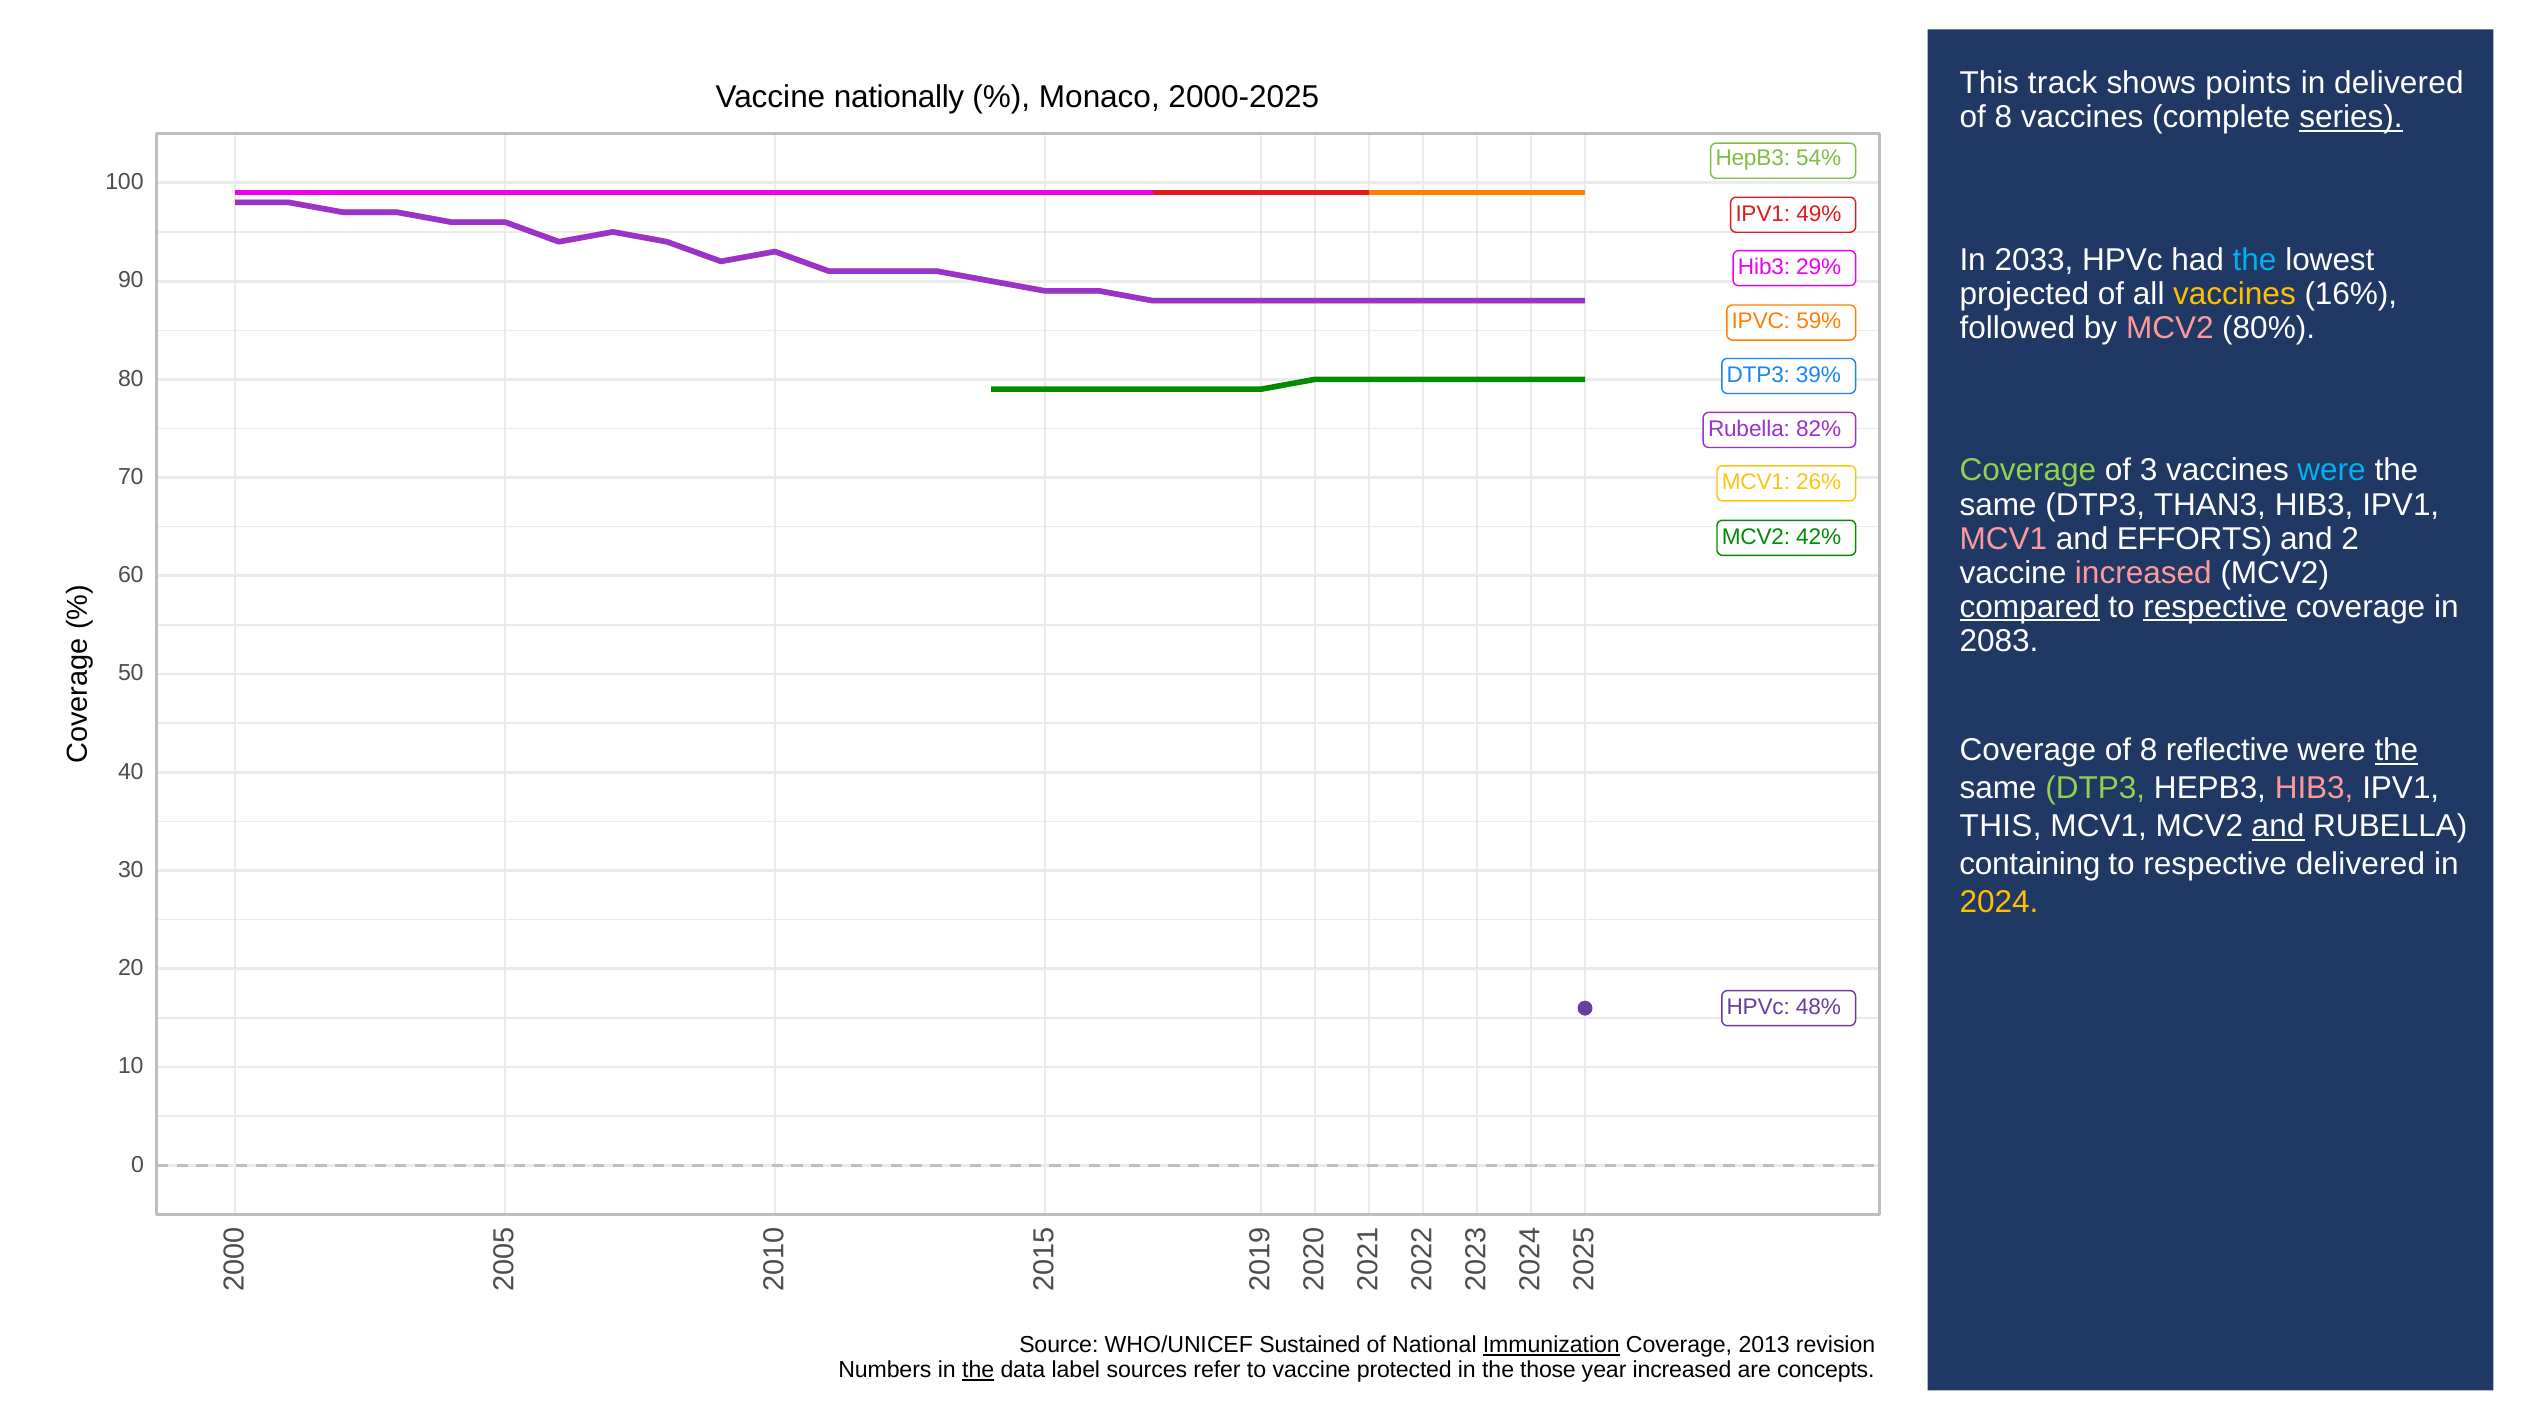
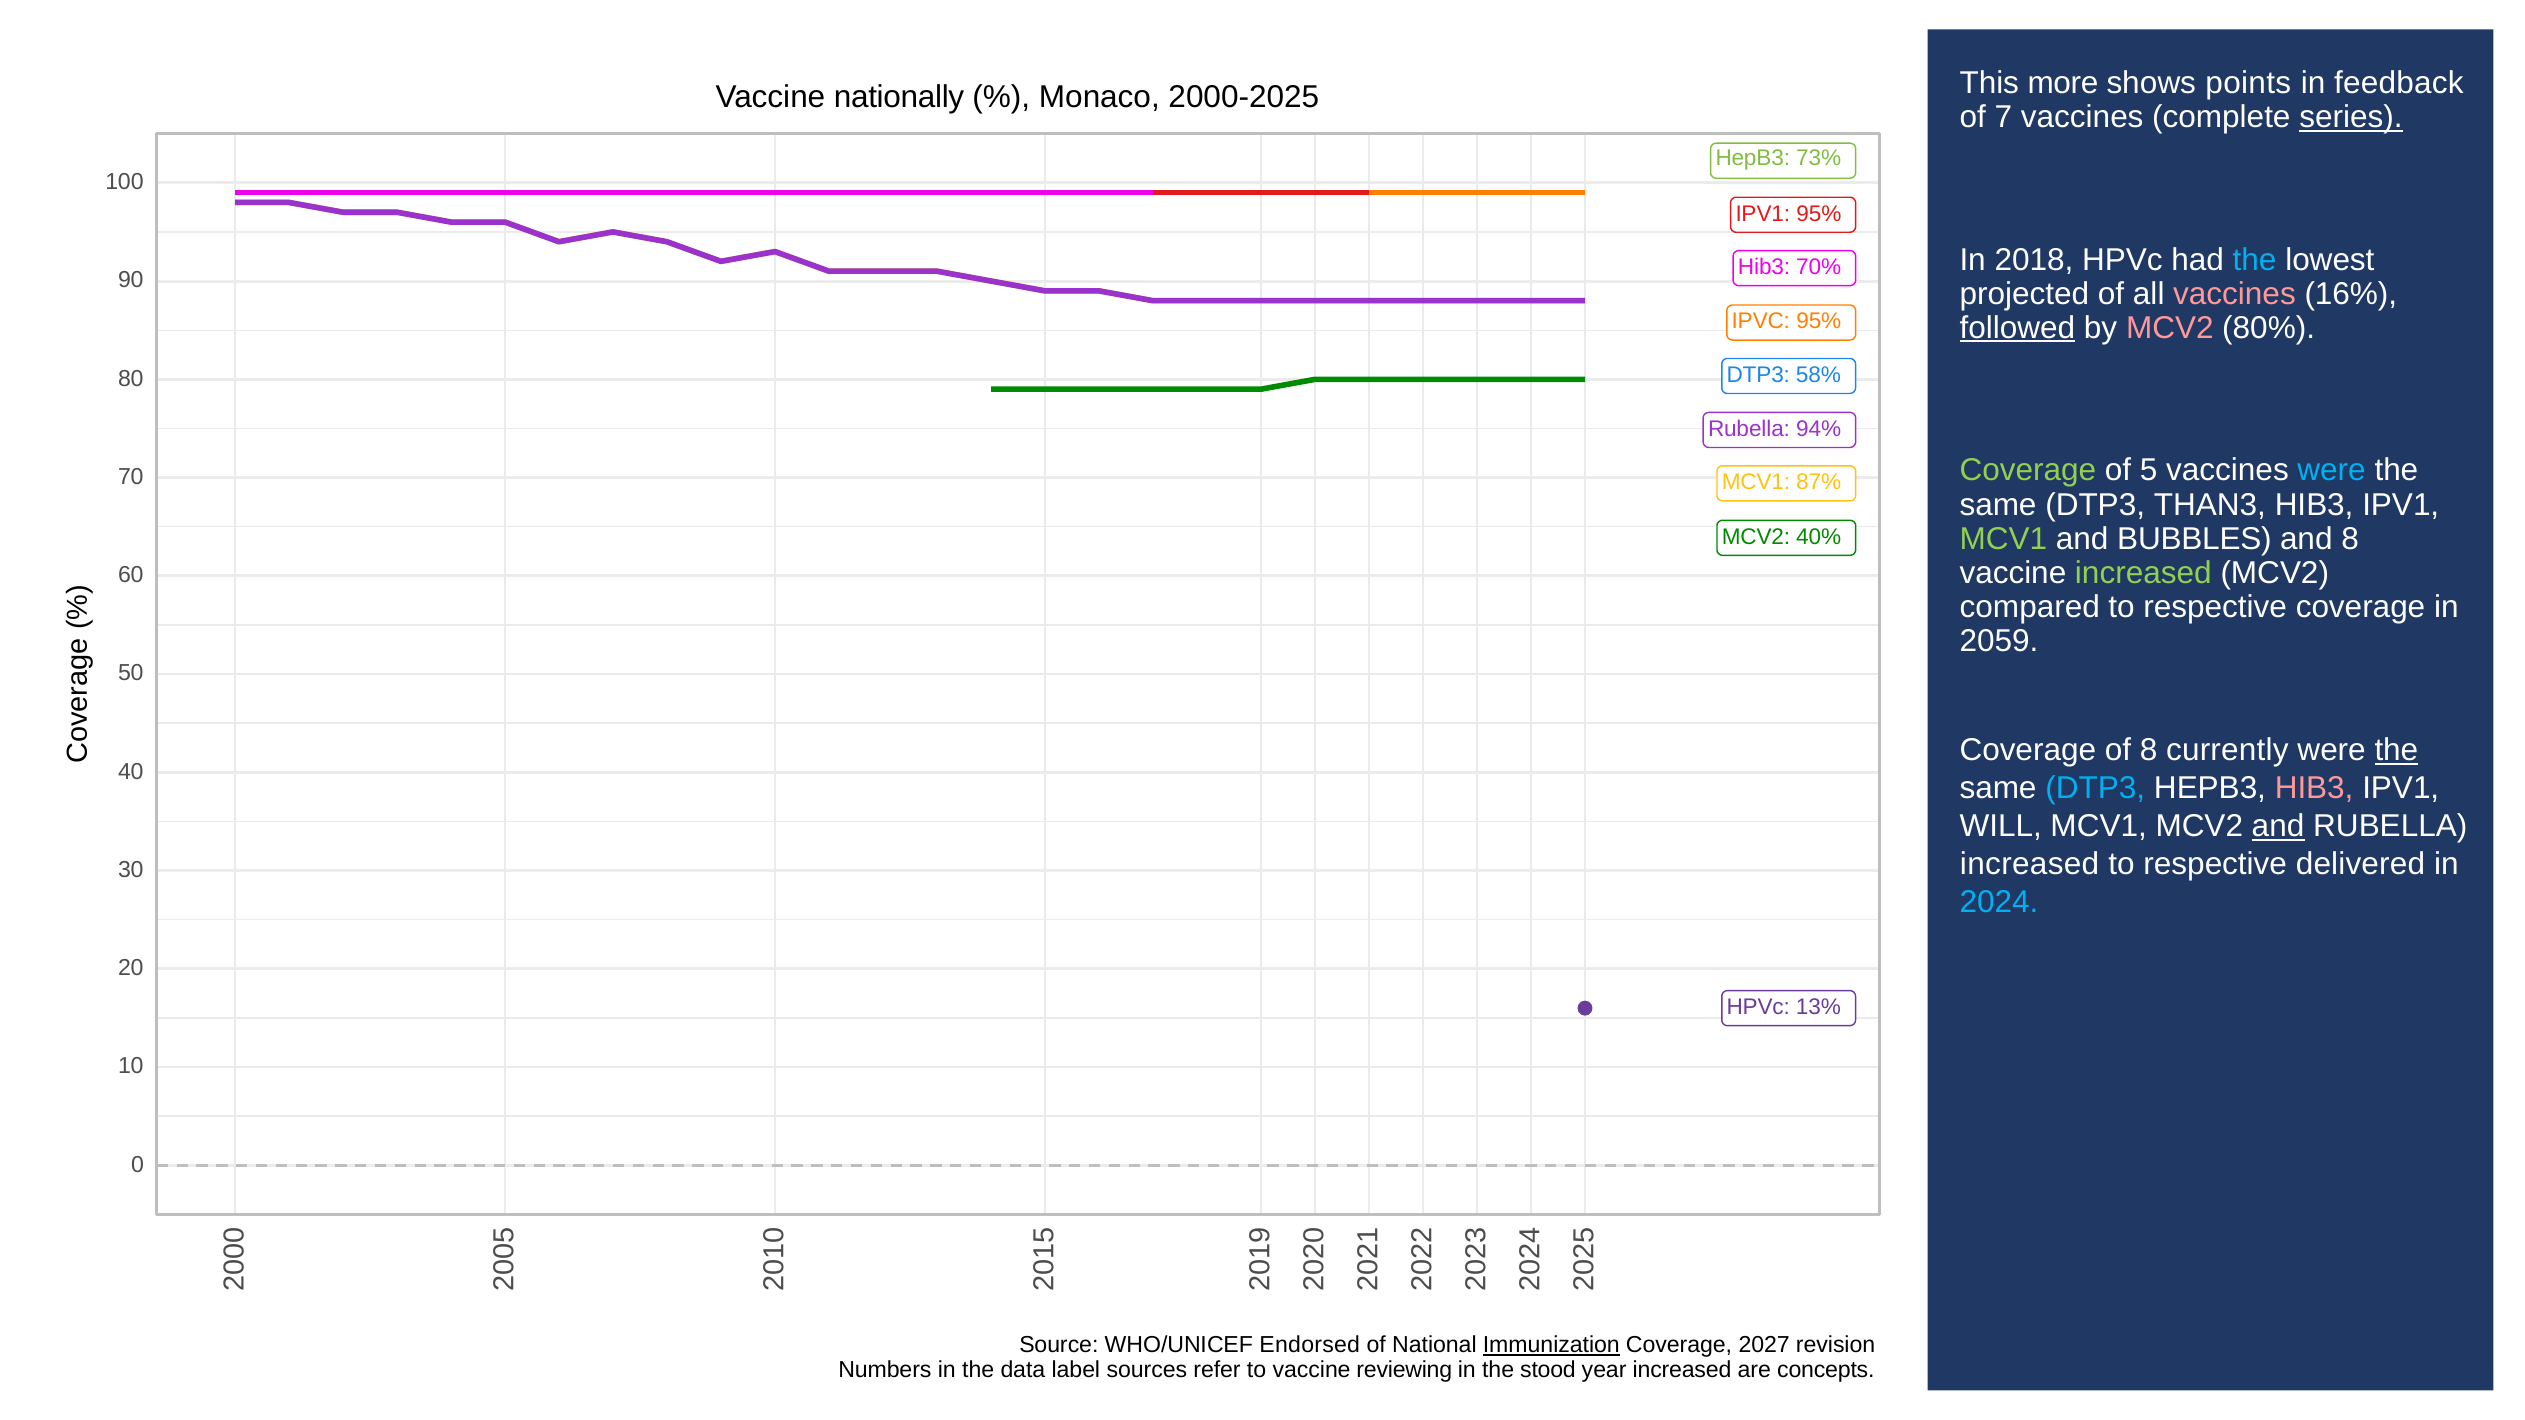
track: track -> more
in delivered: delivered -> feedback
8 at (2003, 117): 8 -> 7
54%: 54% -> 73%
IPV1 49%: 49% -> 95%
2033: 2033 -> 2018
29%: 29% -> 70%
vaccines at (2235, 294) colour: yellow -> pink
IPVC 59%: 59% -> 95%
followed underline: none -> present
39%: 39% -> 58%
82%: 82% -> 94%
of 3: 3 -> 5
26%: 26% -> 87%
MCV1 at (2003, 539) colour: pink -> light green
EFFORTS: EFFORTS -> BUBBLES
and 2: 2 -> 8
42%: 42% -> 40%
increased at (2143, 573) colour: pink -> light green
compared underline: present -> none
respective at (2215, 607) underline: present -> none
2083: 2083 -> 2059
reflective: reflective -> currently
DTP3 at (2095, 789) colour: light green -> light blue
THIS at (2001, 826): THIS -> WILL
containing at (2030, 864): containing -> increased
2024 colour: yellow -> light blue
48%: 48% -> 13%
Sustained: Sustained -> Endorsed
2013: 2013 -> 2027
the at (978, 1370) underline: present -> none
protected: protected -> reviewing
those: those -> stood
